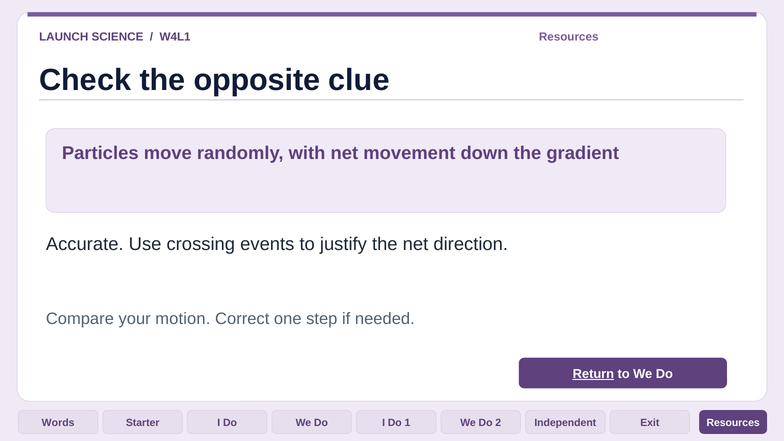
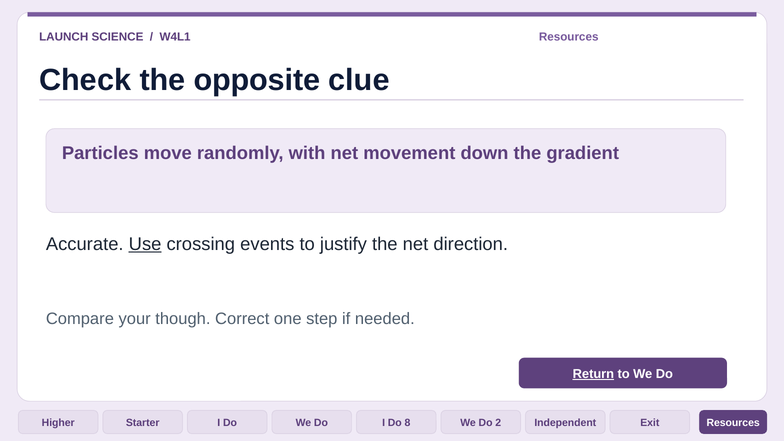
Use underline: none -> present
motion: motion -> though
Words: Words -> Higher
1: 1 -> 8
